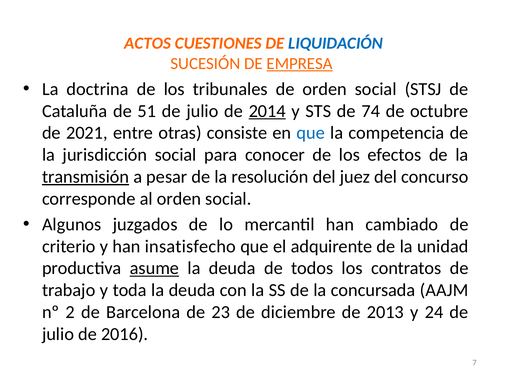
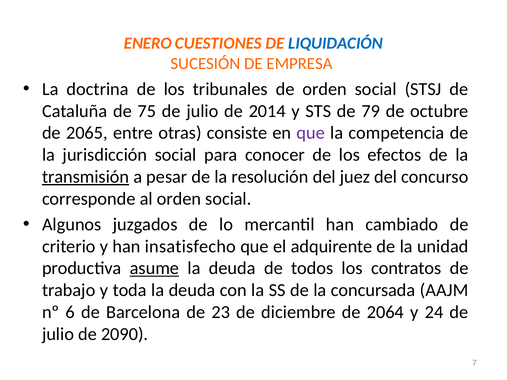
ACTOS: ACTOS -> ENERO
EMPRESA underline: present -> none
51: 51 -> 75
2014 underline: present -> none
74: 74 -> 79
2021: 2021 -> 2065
que at (311, 133) colour: blue -> purple
2: 2 -> 6
2013: 2013 -> 2064
2016: 2016 -> 2090
